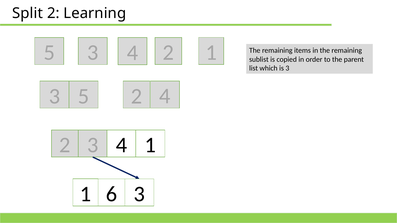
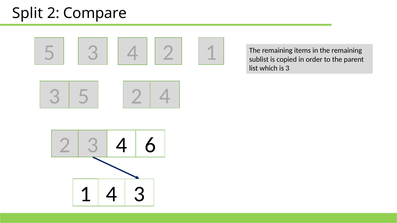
Learning: Learning -> Compare
1 at (150, 145): 1 -> 6
1 6: 6 -> 4
